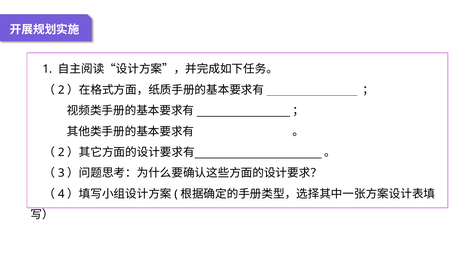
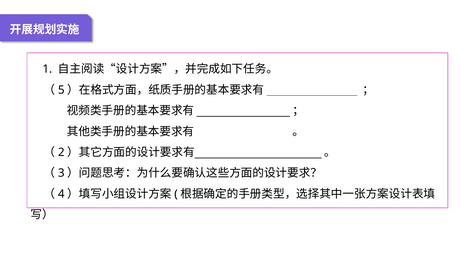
2 at (61, 90): 2 -> 5
